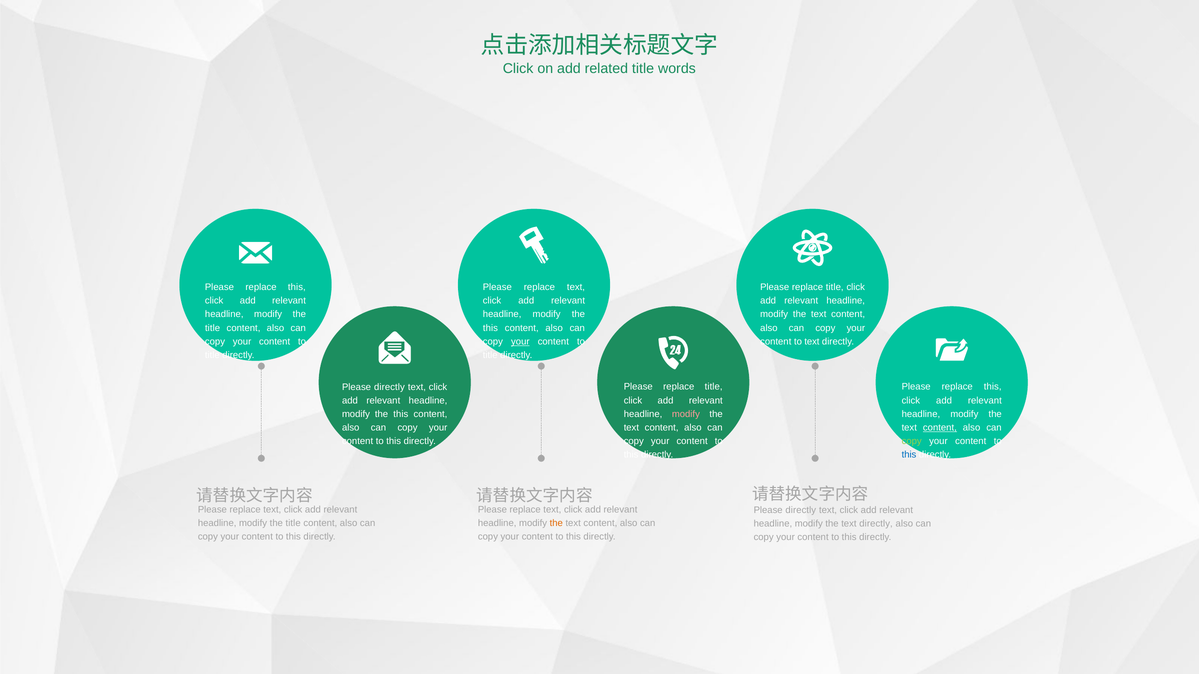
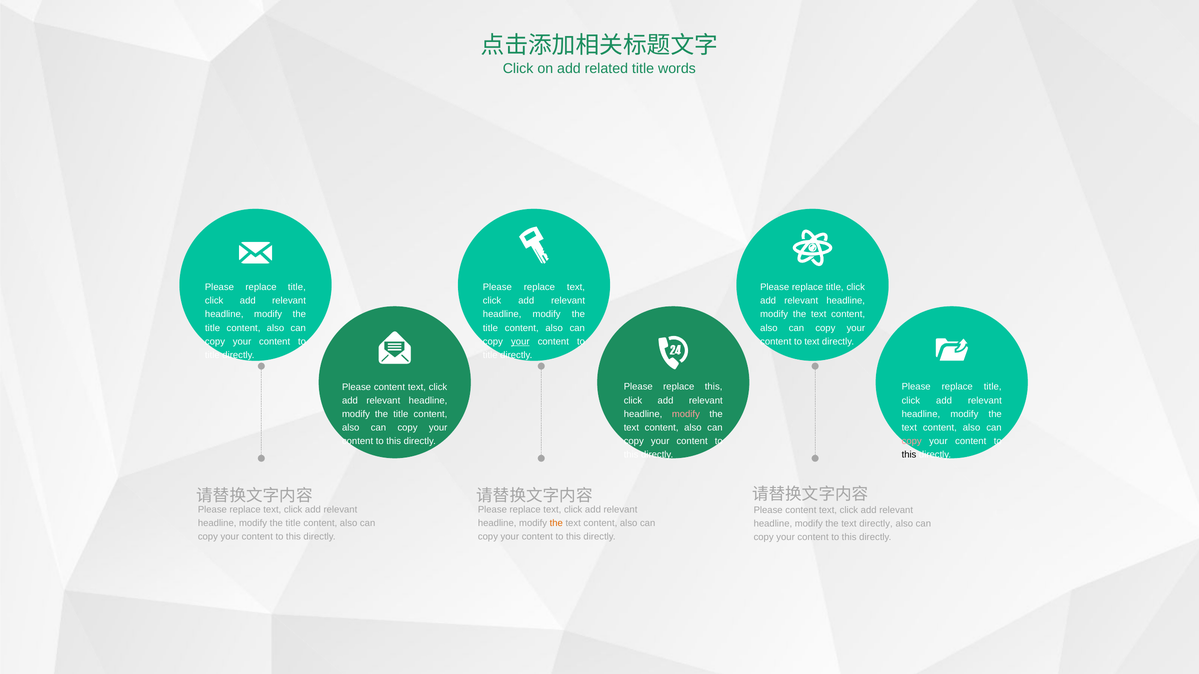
this at (297, 287): this -> title
this at (490, 328): this -> title
directly at (389, 387): directly -> content
title at (714, 387): title -> this
this at (993, 387): this -> title
this at (401, 414): this -> title
content at (940, 428) underline: present -> none
copy at (912, 441) colour: light green -> pink
this at (909, 455) colour: blue -> black
directly at (801, 510): directly -> content
